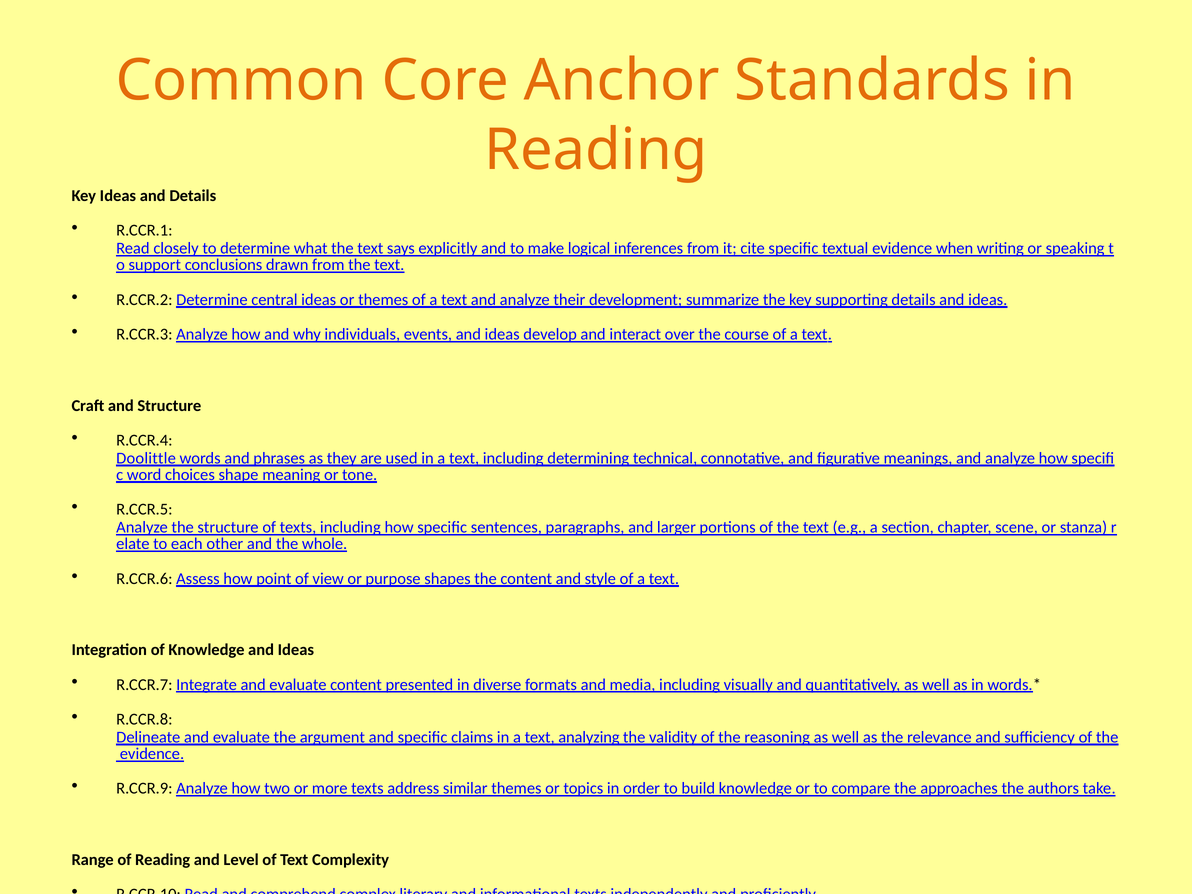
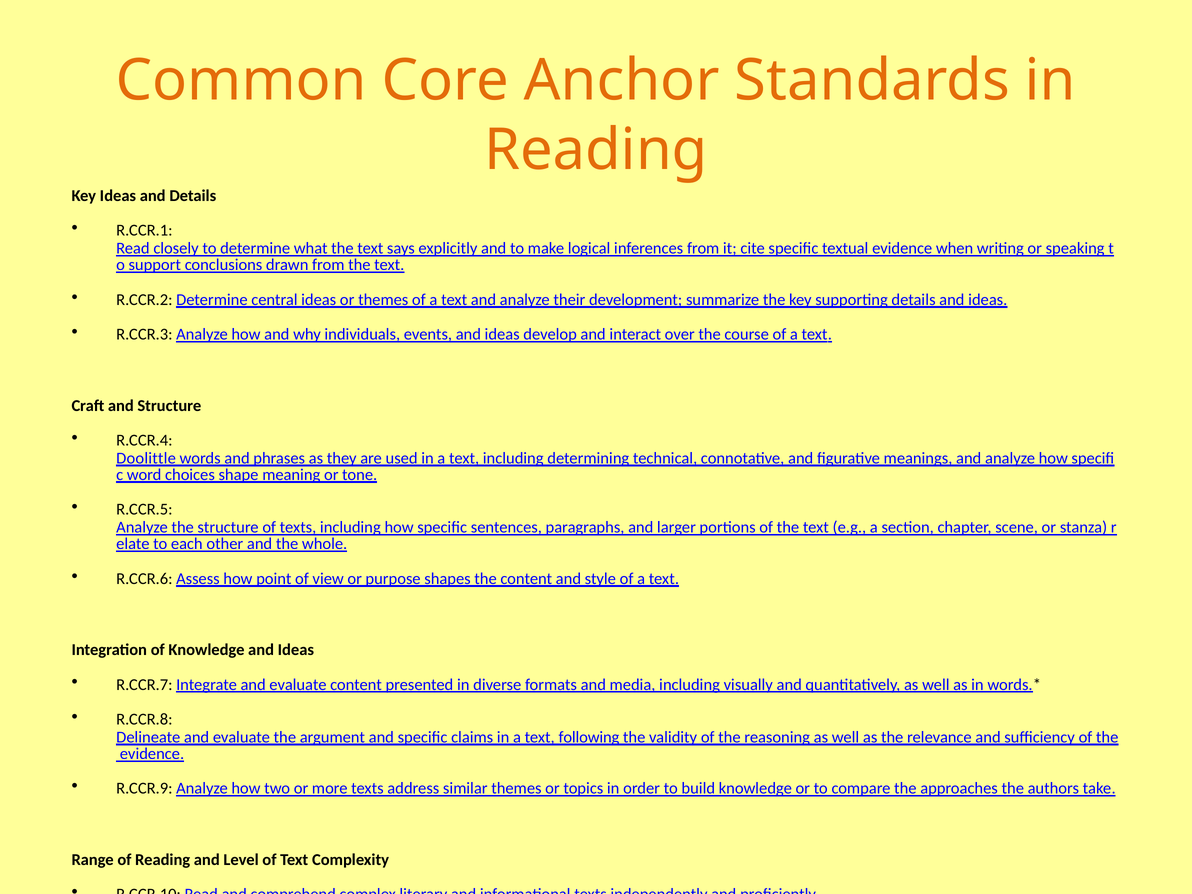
analyzing: analyzing -> following
